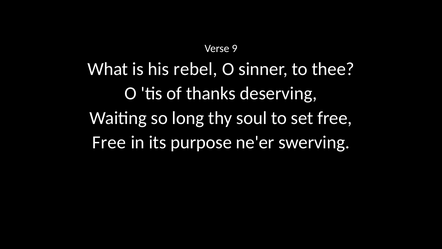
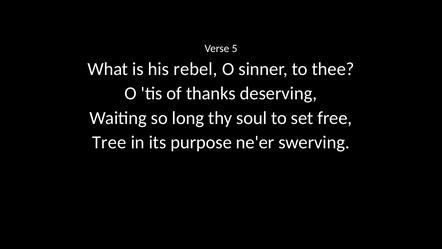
9: 9 -> 5
Free at (109, 142): Free -> Tree
